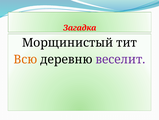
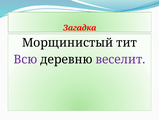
Всю colour: orange -> purple
